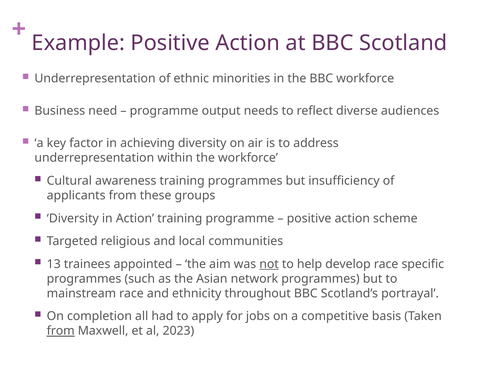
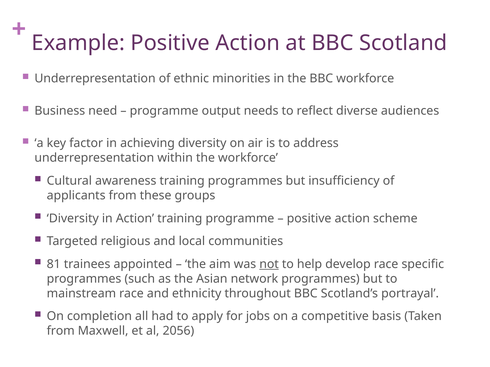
13: 13 -> 81
from at (61, 331) underline: present -> none
2023: 2023 -> 2056
